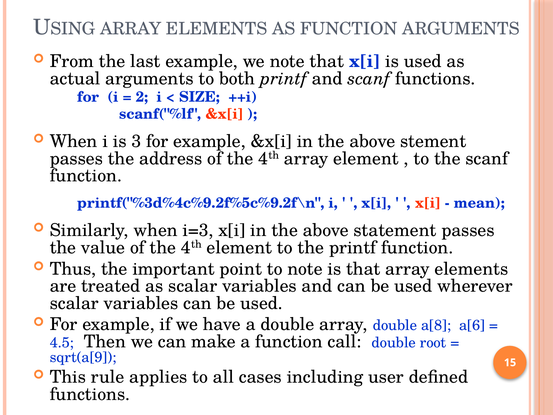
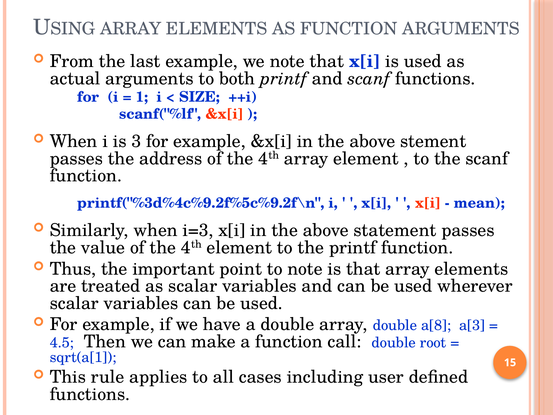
2: 2 -> 1
a[6: a[6 -> a[3
sqrt(a[9: sqrt(a[9 -> sqrt(a[1
